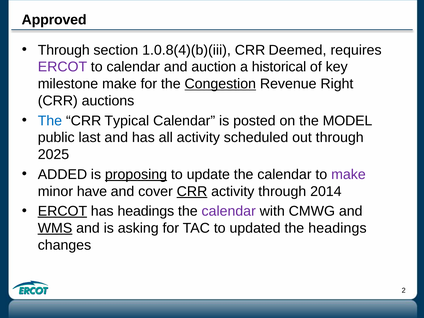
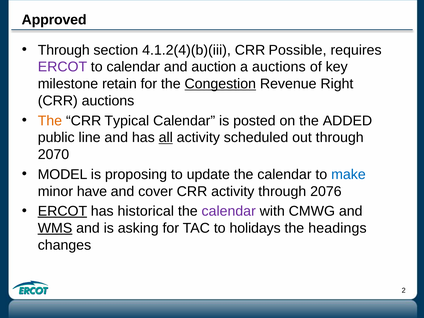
1.0.8(4)(b)(iii: 1.0.8(4)(b)(iii -> 4.1.2(4)(b)(iii
Deemed: Deemed -> Possible
a historical: historical -> auctions
milestone make: make -> retain
The at (50, 121) colour: blue -> orange
MODEL: MODEL -> ADDED
last: last -> line
all underline: none -> present
2025: 2025 -> 2070
ADDED: ADDED -> MODEL
proposing underline: present -> none
make at (348, 174) colour: purple -> blue
CRR at (192, 191) underline: present -> none
2014: 2014 -> 2076
has headings: headings -> historical
updated: updated -> holidays
